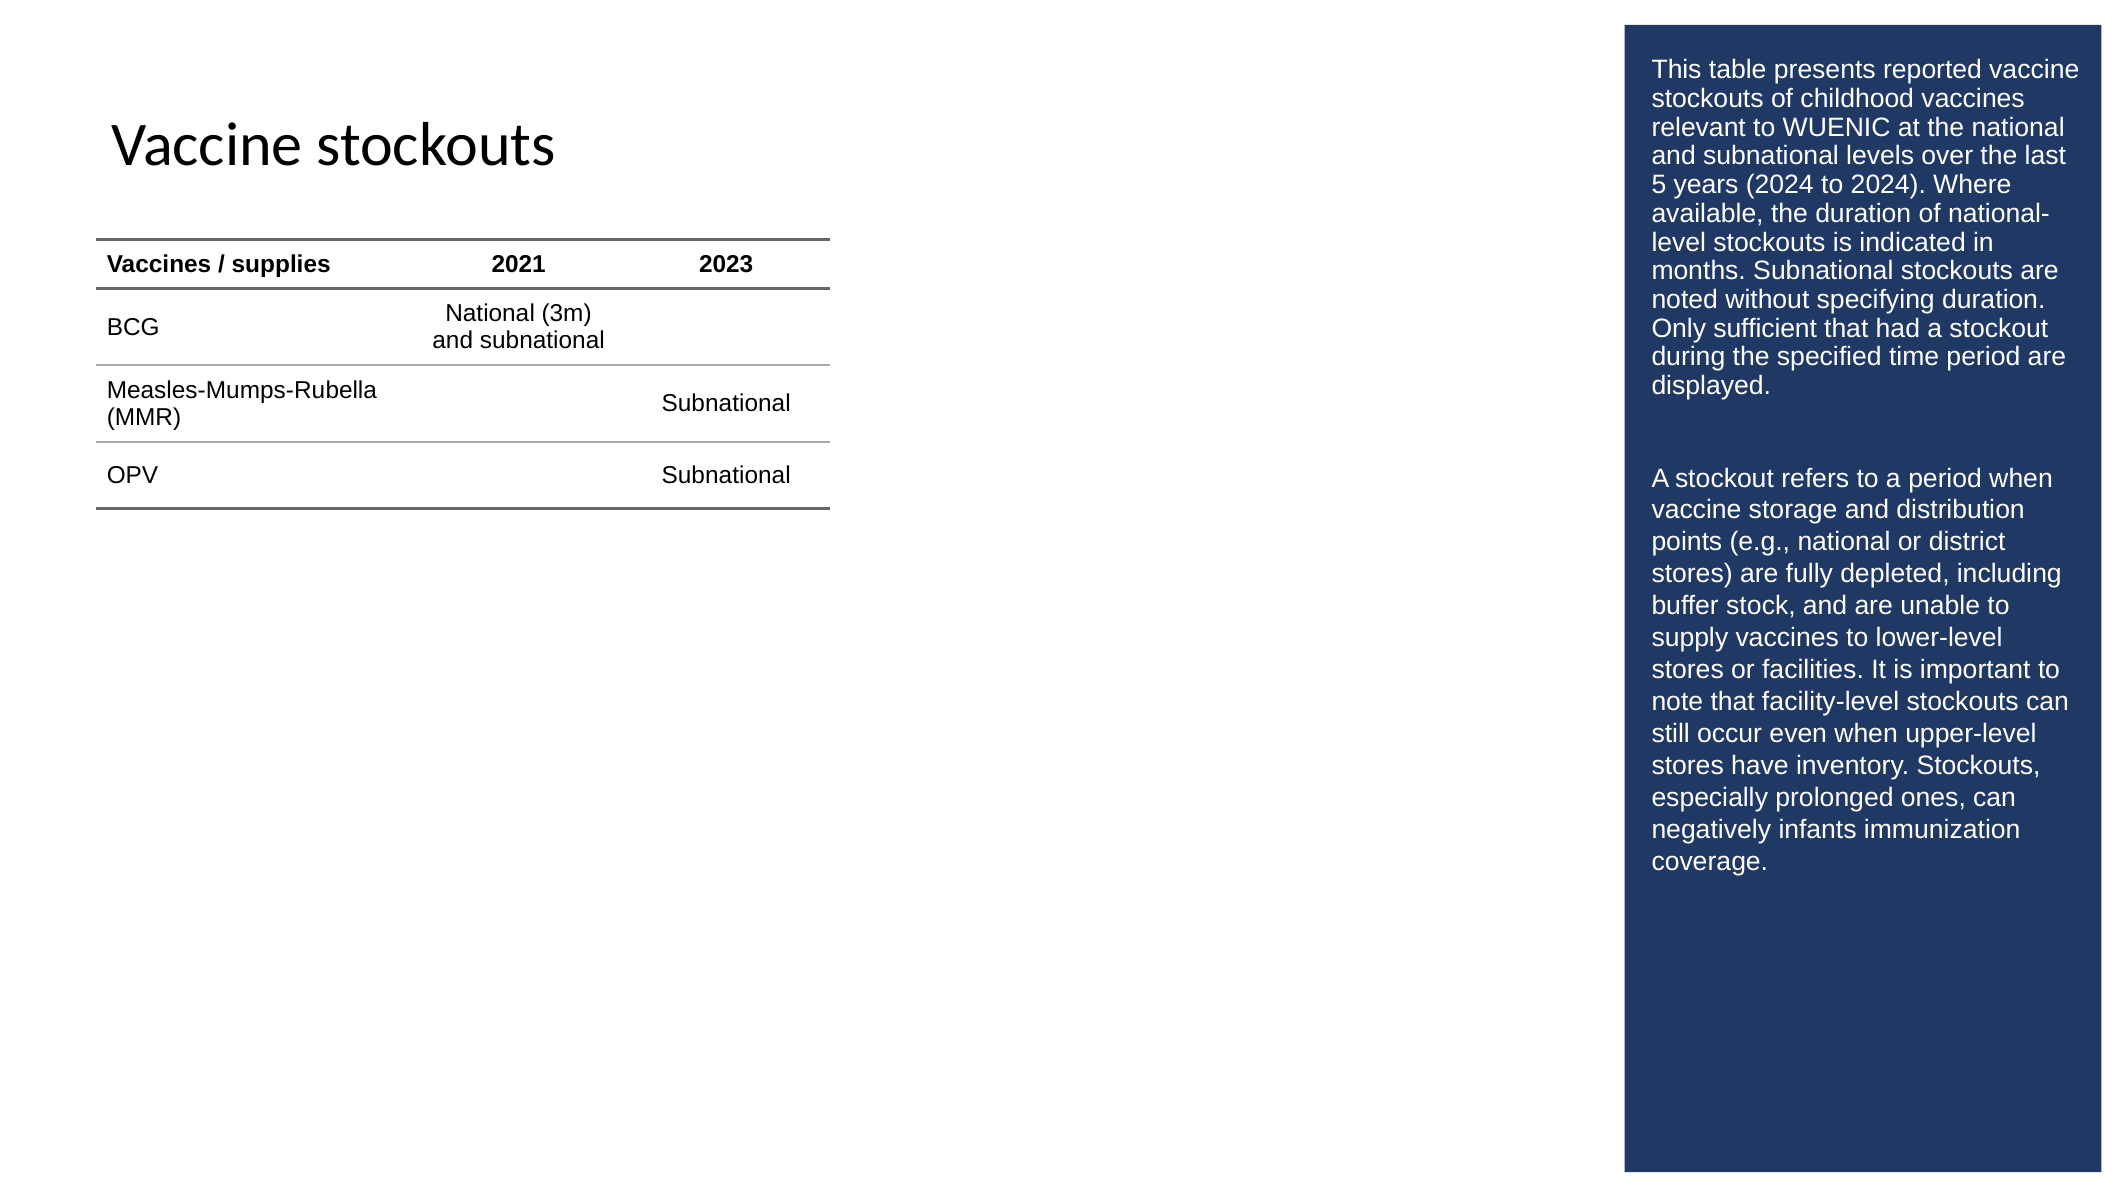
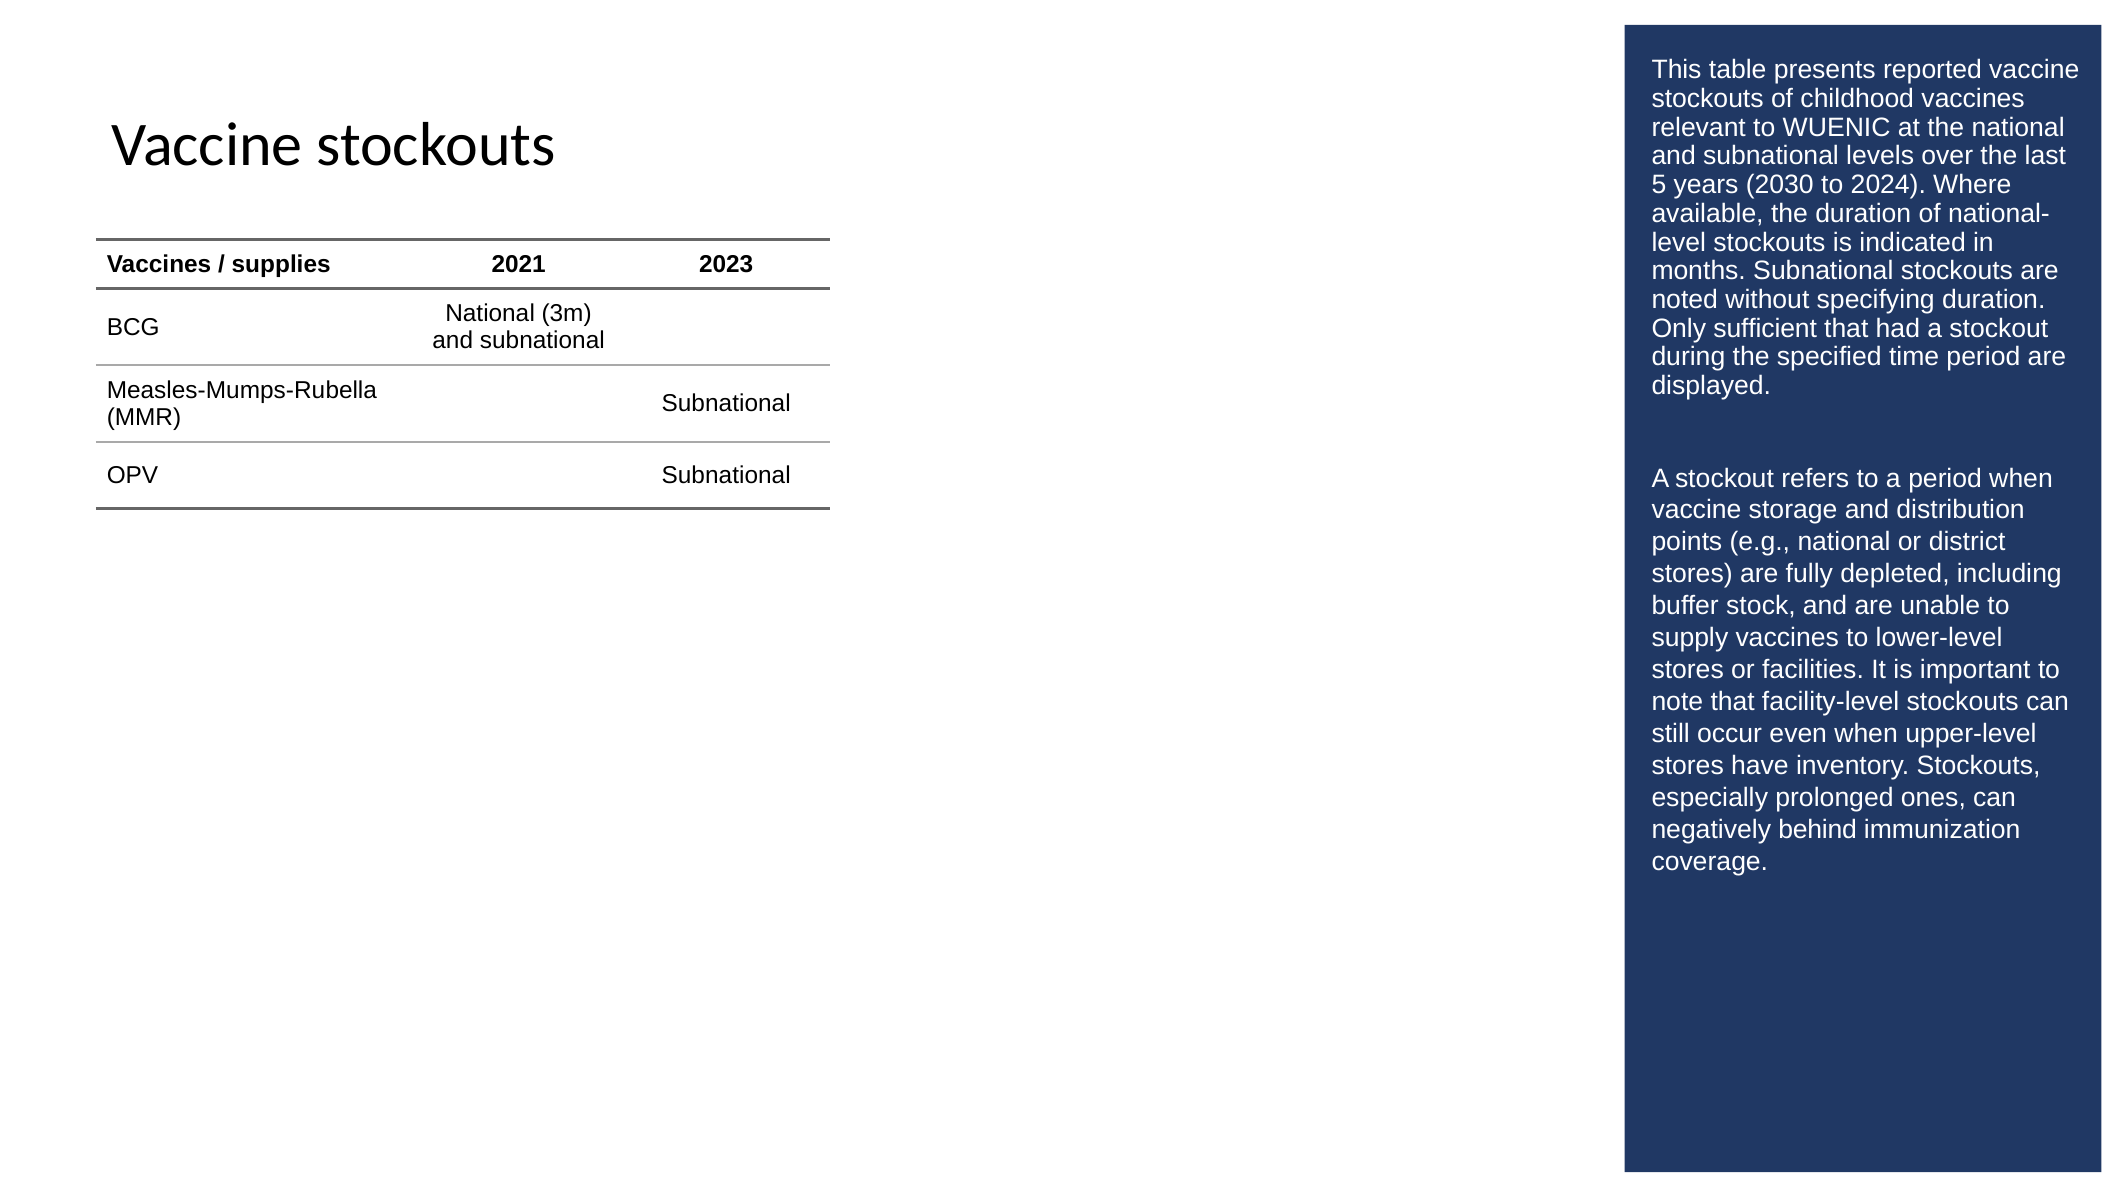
years 2024: 2024 -> 2030
infants: infants -> behind
